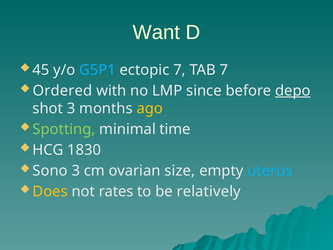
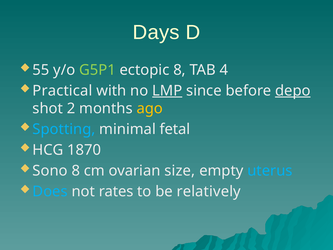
Want: Want -> Days
45: 45 -> 55
G5P1 colour: light blue -> light green
ectopic 7: 7 -> 8
TAB 7: 7 -> 4
Ordered: Ordered -> Practical
LMP underline: none -> present
shot 3: 3 -> 2
Spotting colour: light green -> light blue
time: time -> fetal
1830: 1830 -> 1870
Sono 3: 3 -> 8
Does colour: yellow -> light blue
